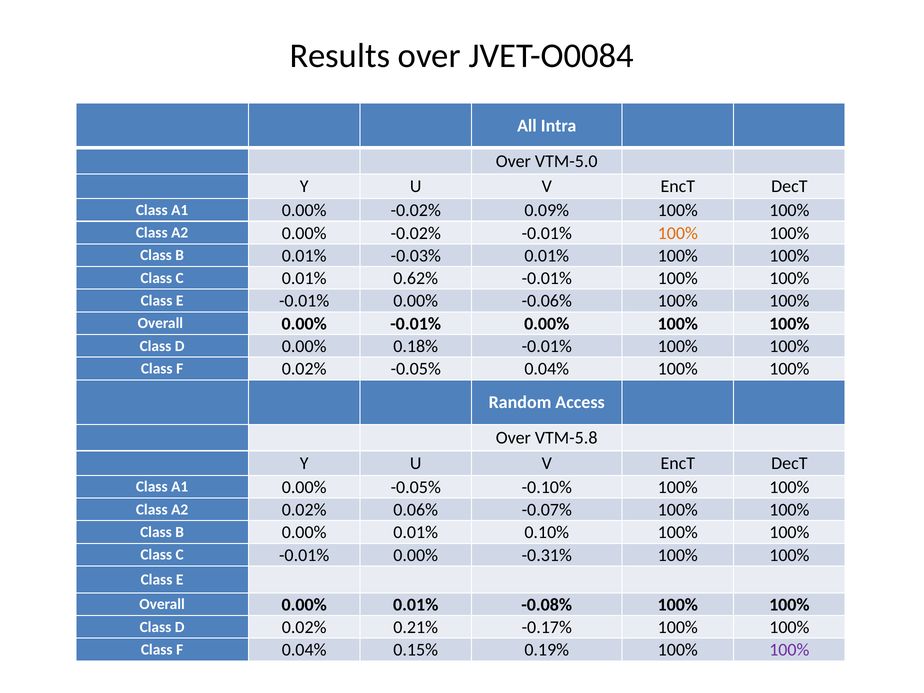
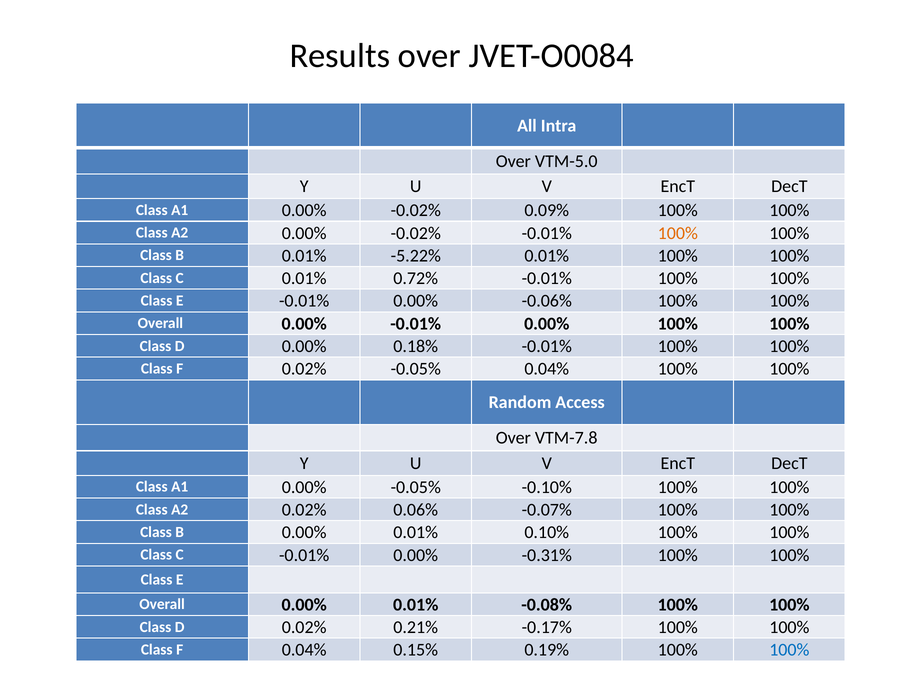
-0.03%: -0.03% -> -5.22%
0.62%: 0.62% -> 0.72%
VTM-5.8: VTM-5.8 -> VTM-7.8
100% at (789, 650) colour: purple -> blue
